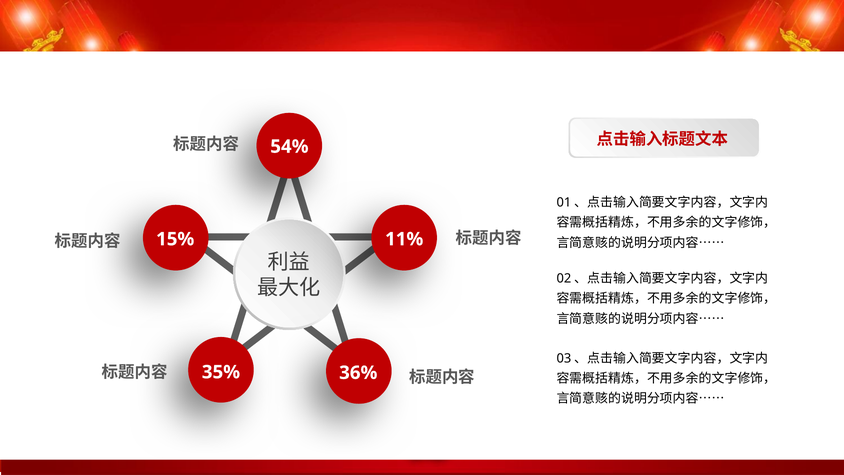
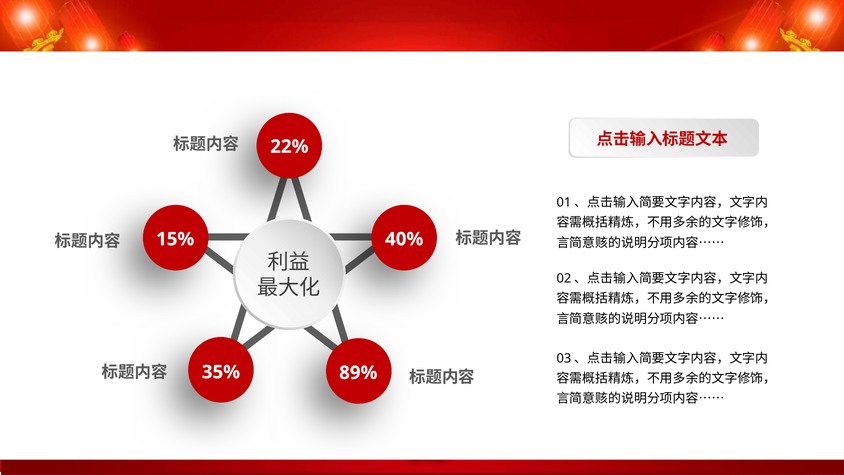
54%: 54% -> 22%
11%: 11% -> 40%
36%: 36% -> 89%
